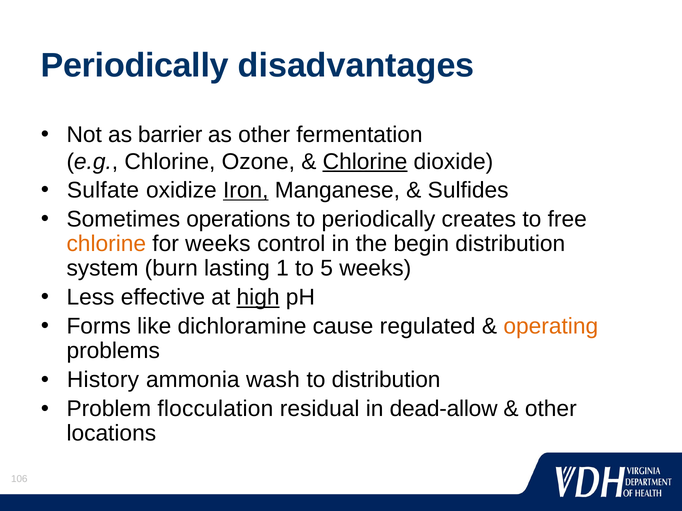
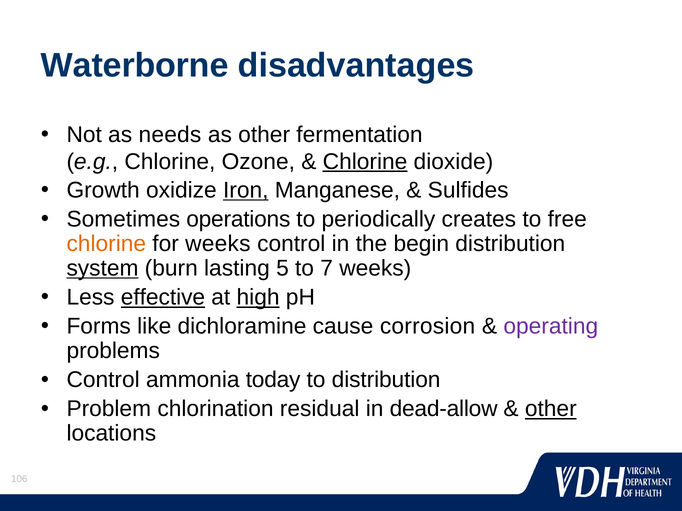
Periodically at (135, 65): Periodically -> Waterborne
barrier: barrier -> needs
Sulfate: Sulfate -> Growth
system underline: none -> present
1: 1 -> 5
5: 5 -> 7
effective underline: none -> present
regulated: regulated -> corrosion
operating colour: orange -> purple
History at (103, 380): History -> Control
wash: wash -> today
flocculation: flocculation -> chlorination
other at (551, 409) underline: none -> present
